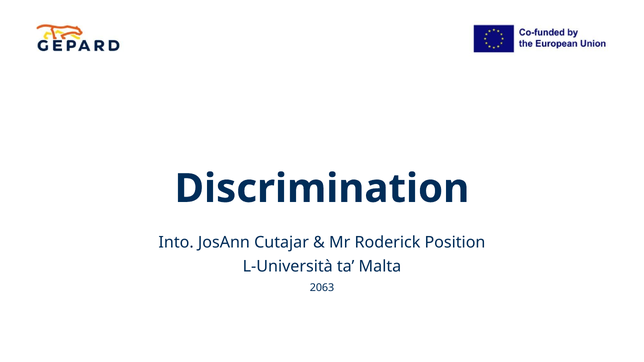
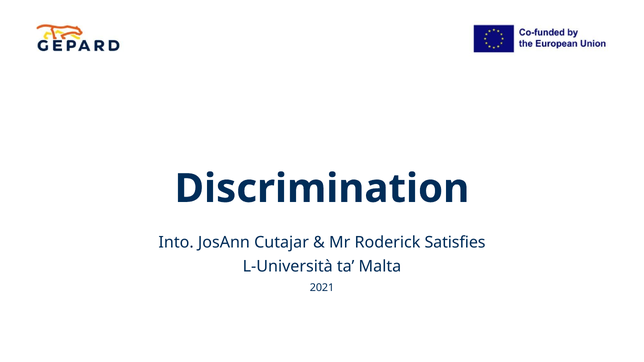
Position: Position -> Satisfies
2063: 2063 -> 2021
